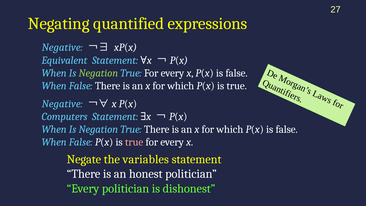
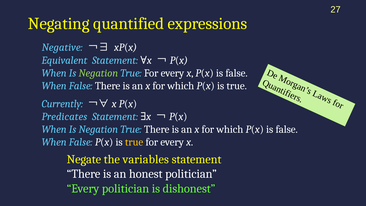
Negative at (62, 104): Negative -> Currently
Computers: Computers -> Predicates
true at (134, 142) colour: pink -> yellow
